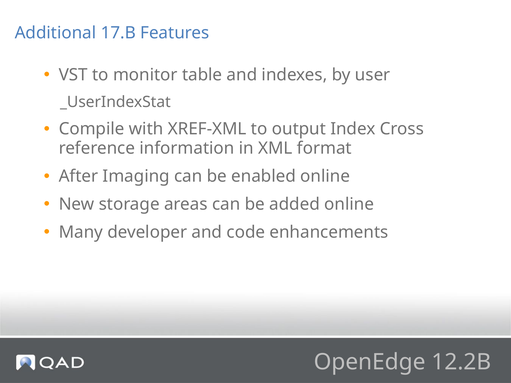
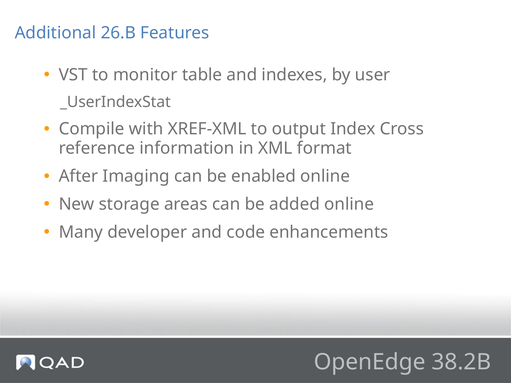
17.B: 17.B -> 26.B
12.2B: 12.2B -> 38.2B
